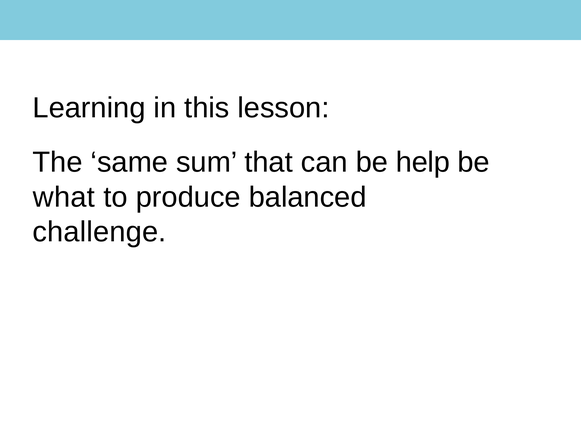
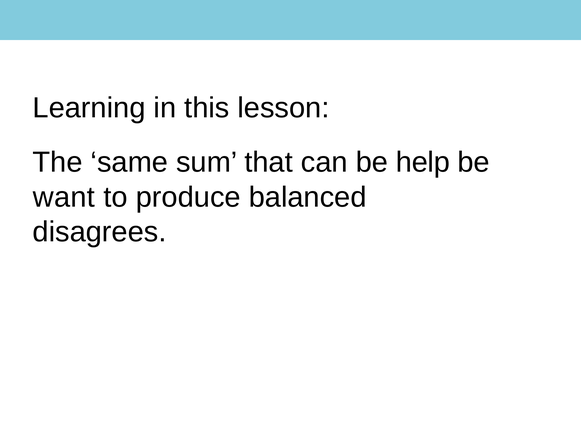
what: what -> want
challenge: challenge -> disagrees
